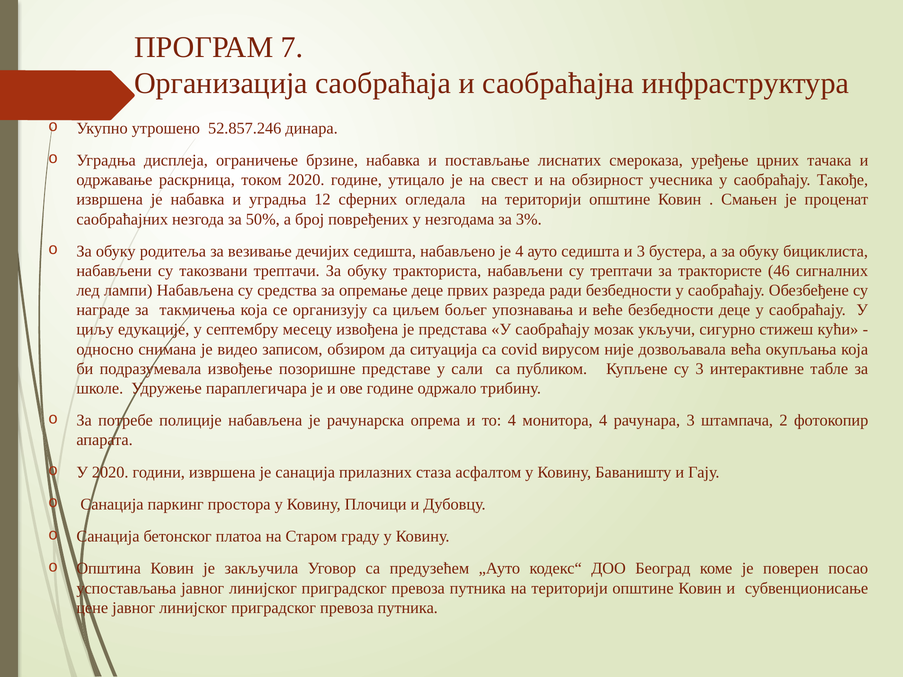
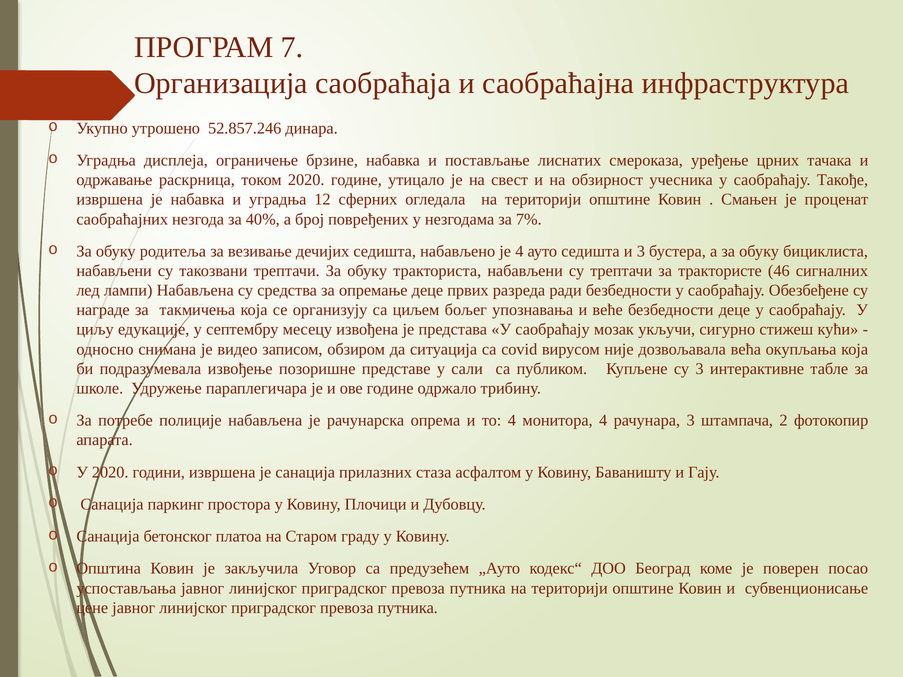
50%: 50% -> 40%
3%: 3% -> 7%
